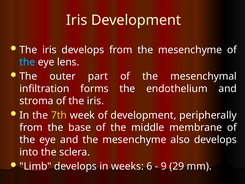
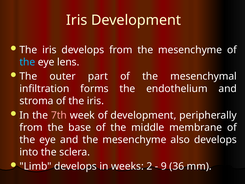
7th colour: yellow -> pink
6: 6 -> 2
29: 29 -> 36
